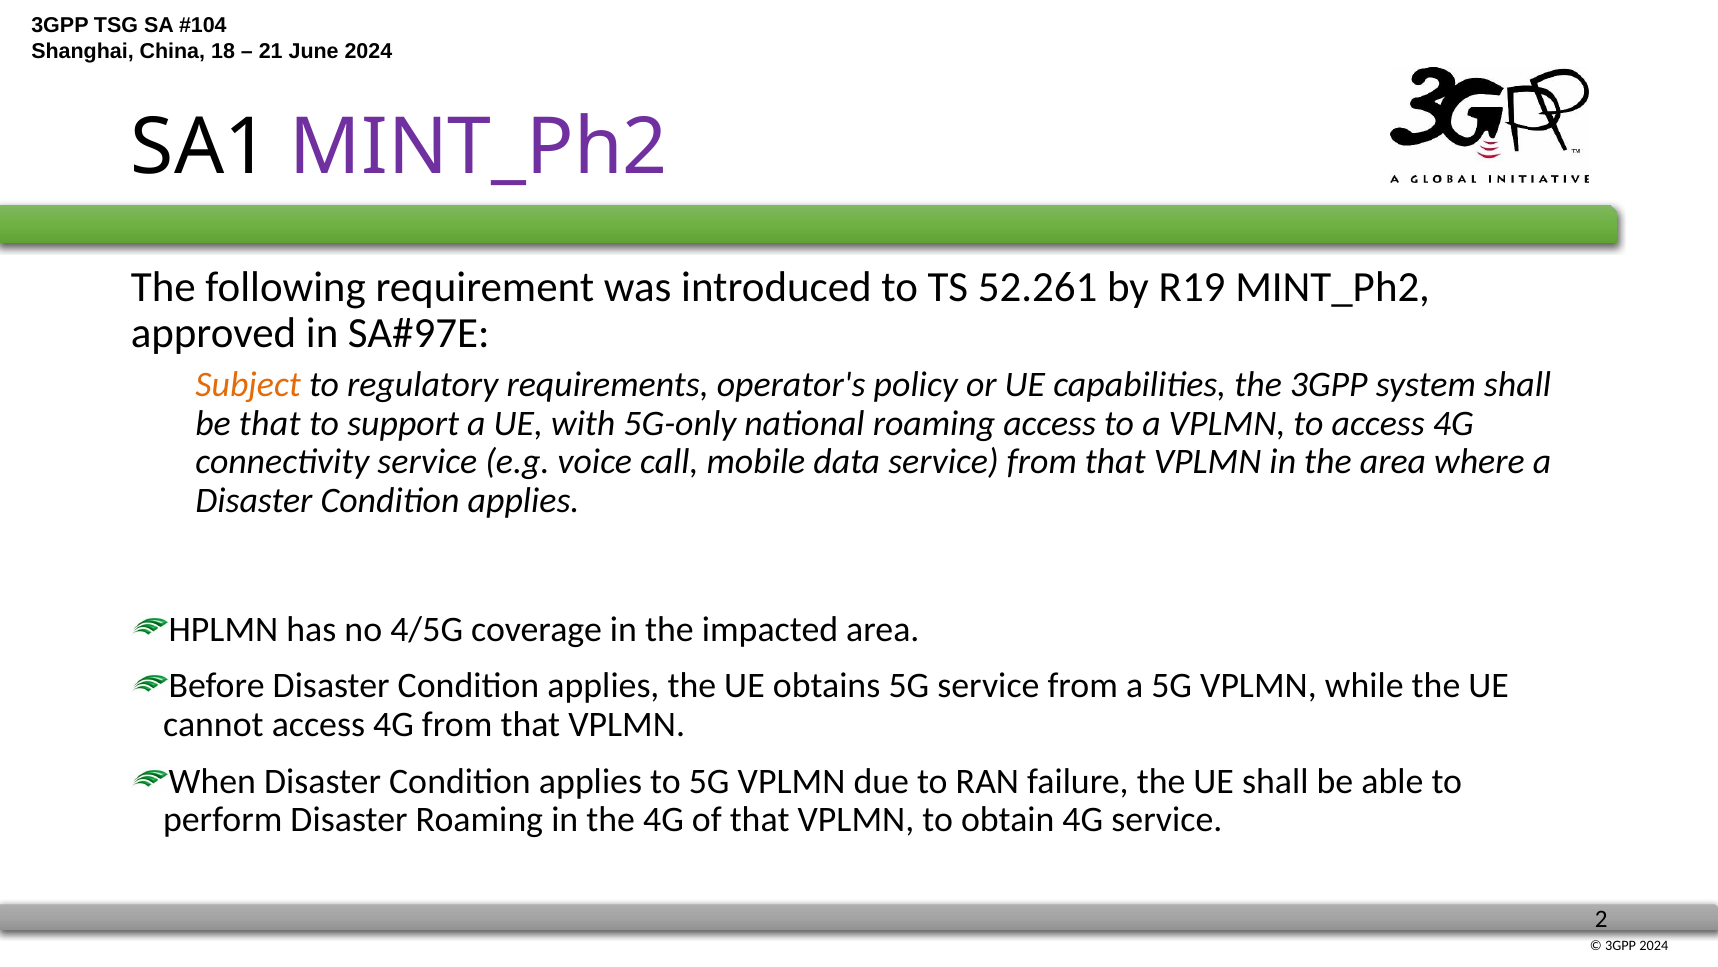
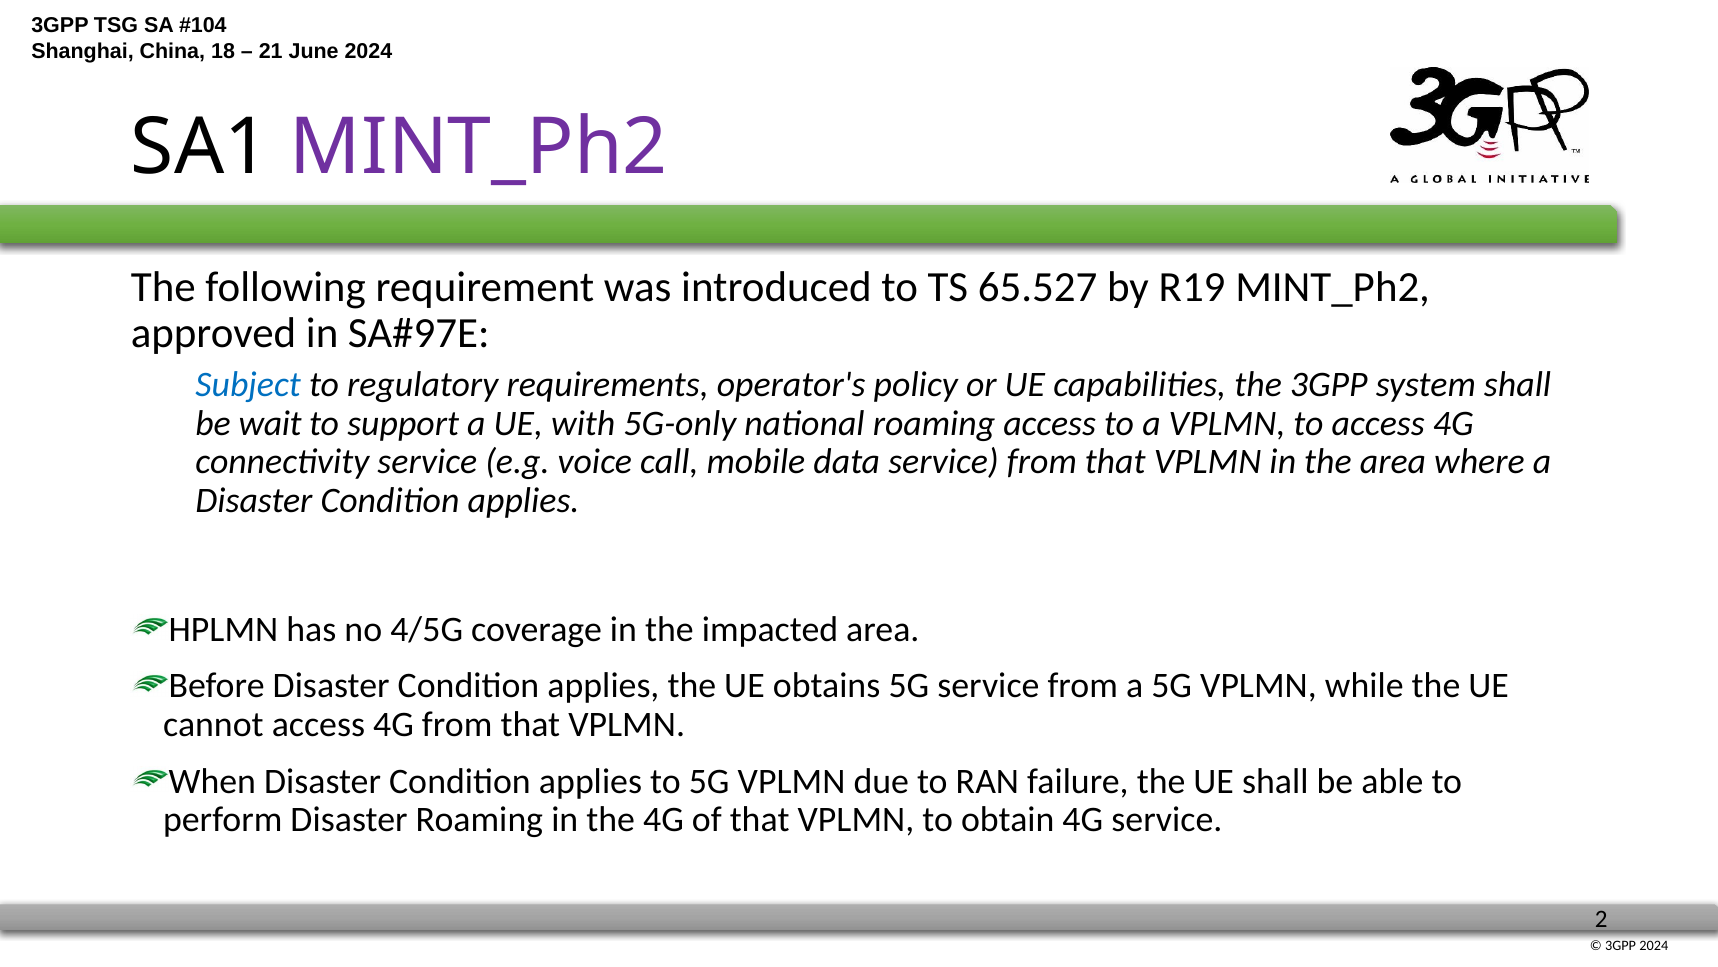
52.261: 52.261 -> 65.527
Subject colour: orange -> blue
be that: that -> wait
